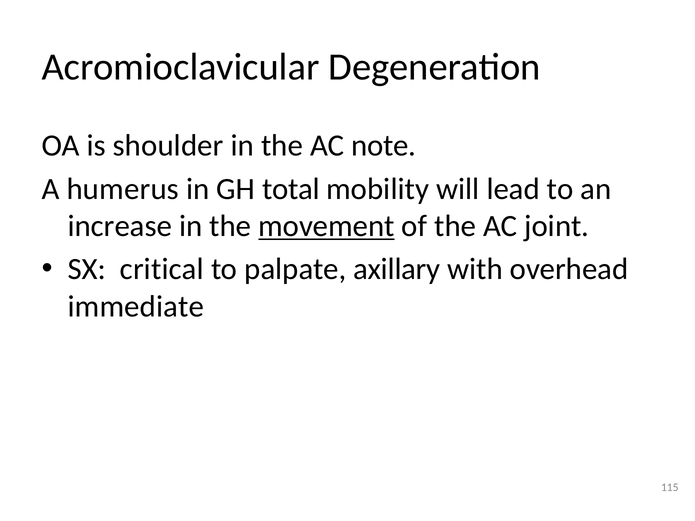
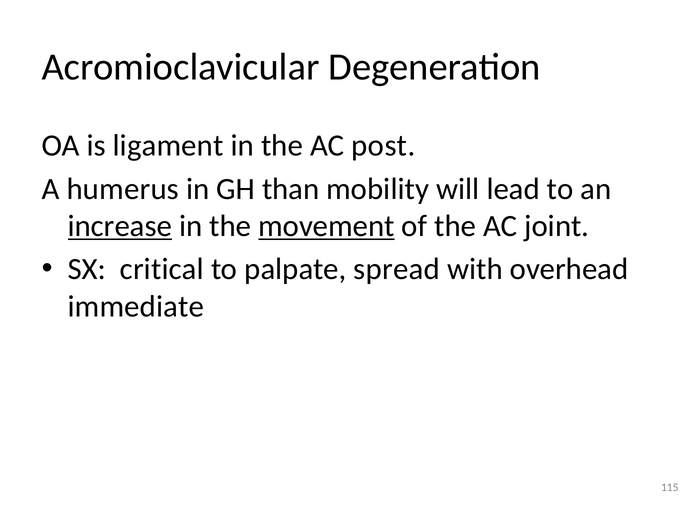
shoulder: shoulder -> ligament
note: note -> post
total: total -> than
increase underline: none -> present
axillary: axillary -> spread
